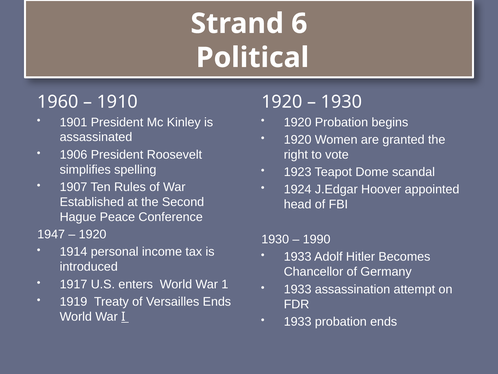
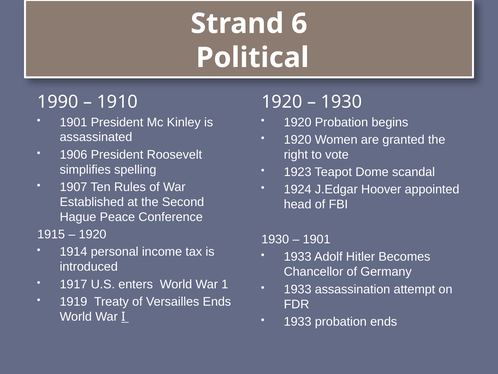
1960: 1960 -> 1990
1947: 1947 -> 1915
1990 at (317, 239): 1990 -> 1901
